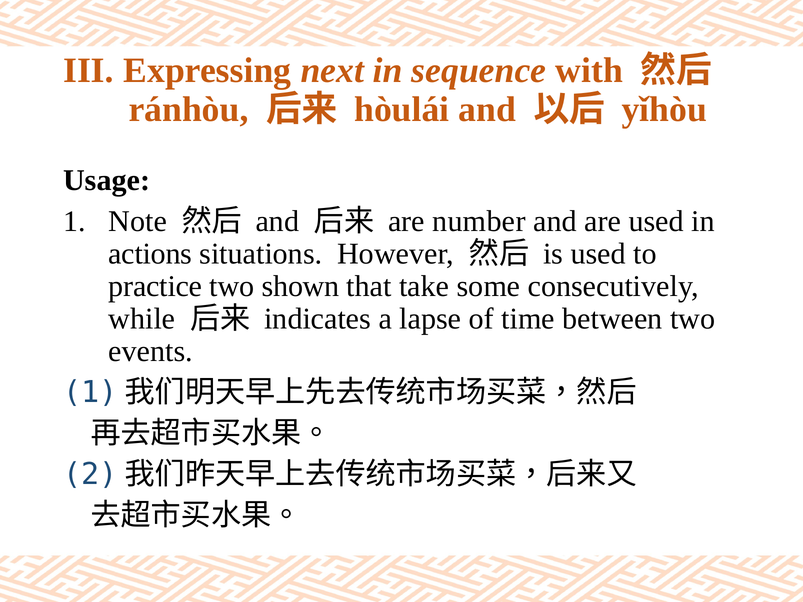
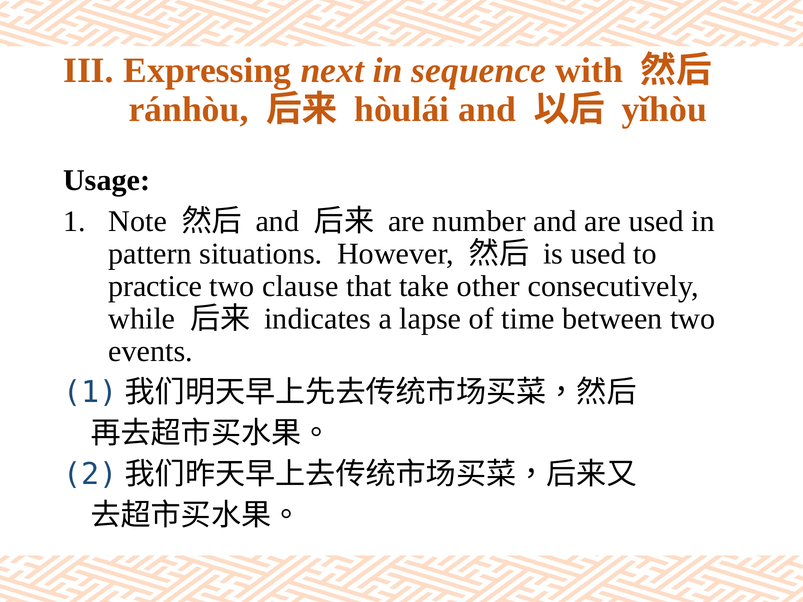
actions: actions -> pattern
shown: shown -> clause
some: some -> other
